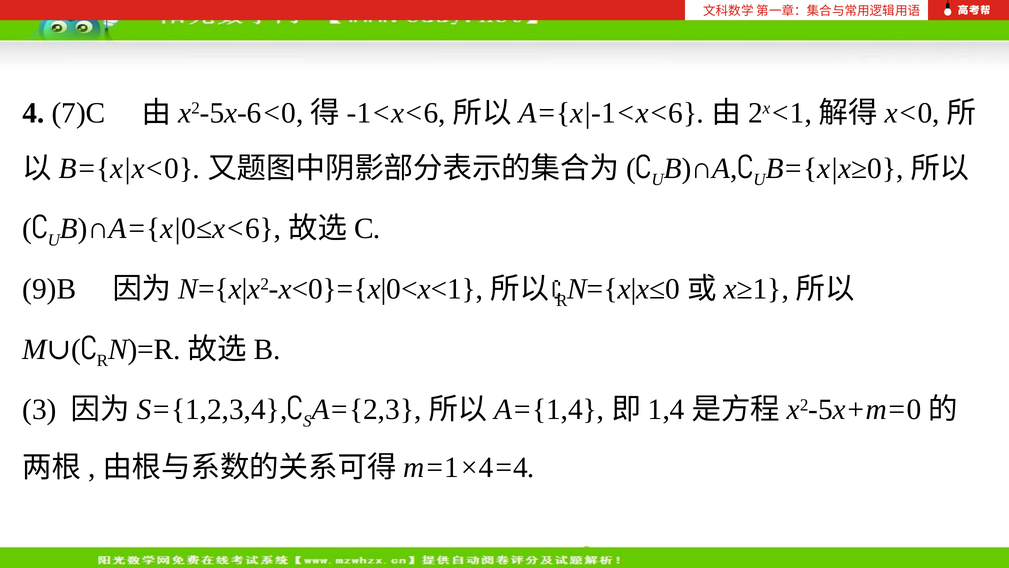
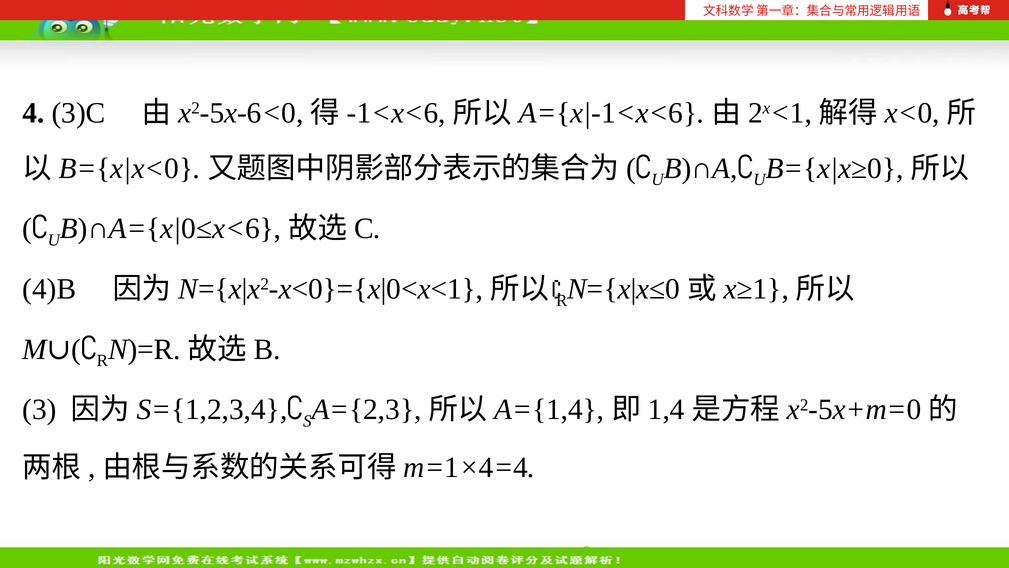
7)C: 7)C -> 3)C
9)B: 9)B -> 4)B
